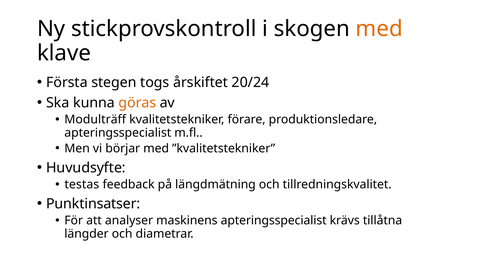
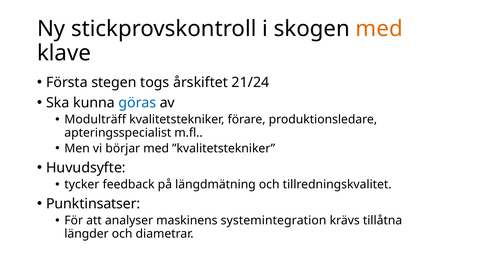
20/24: 20/24 -> 21/24
göras colour: orange -> blue
testas: testas -> tycker
maskinens apteringsspecialist: apteringsspecialist -> systemintegration
